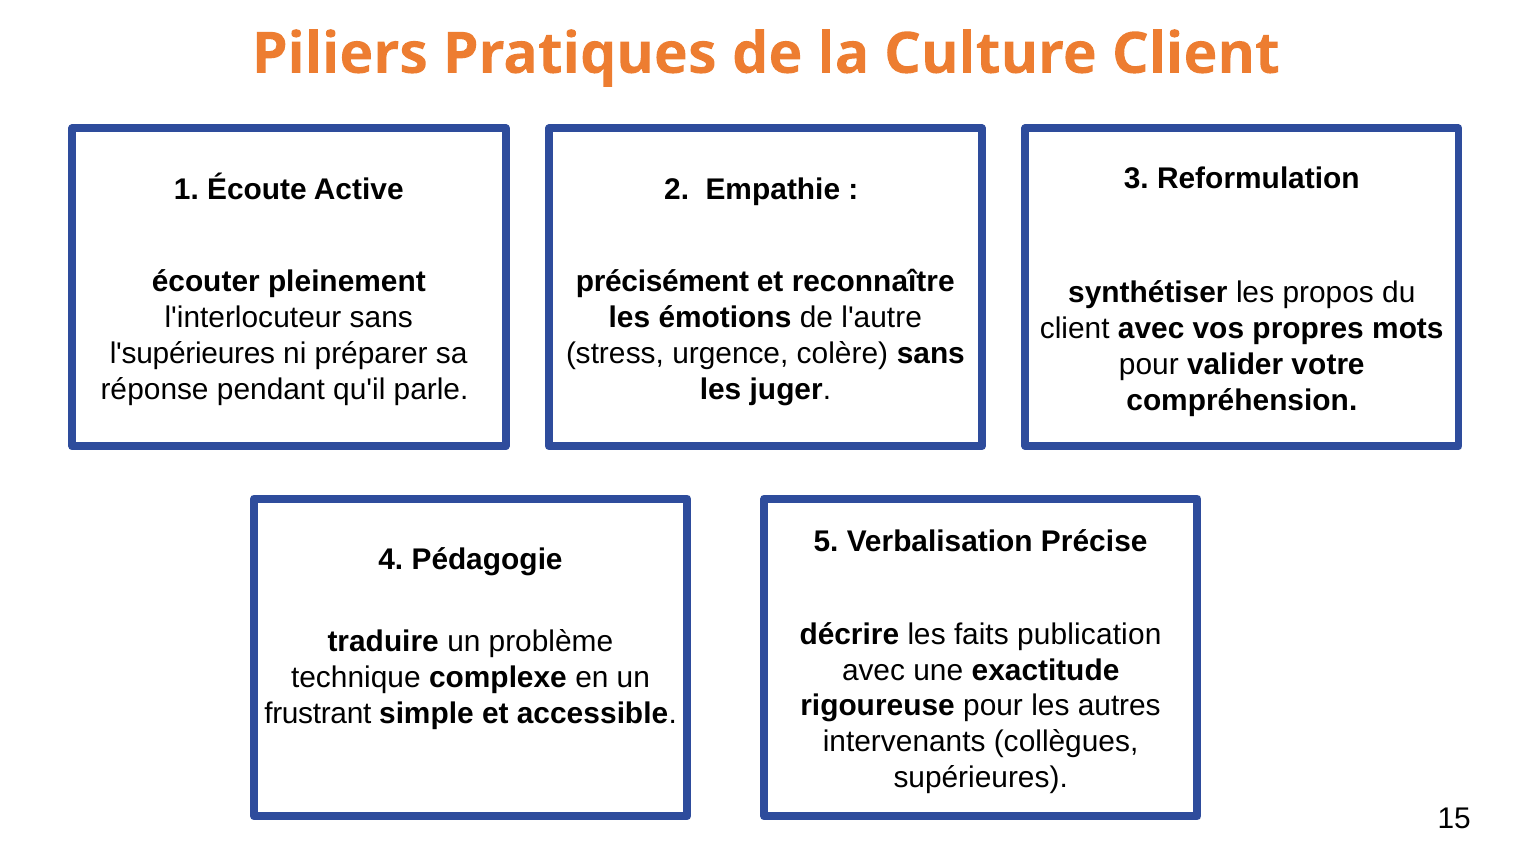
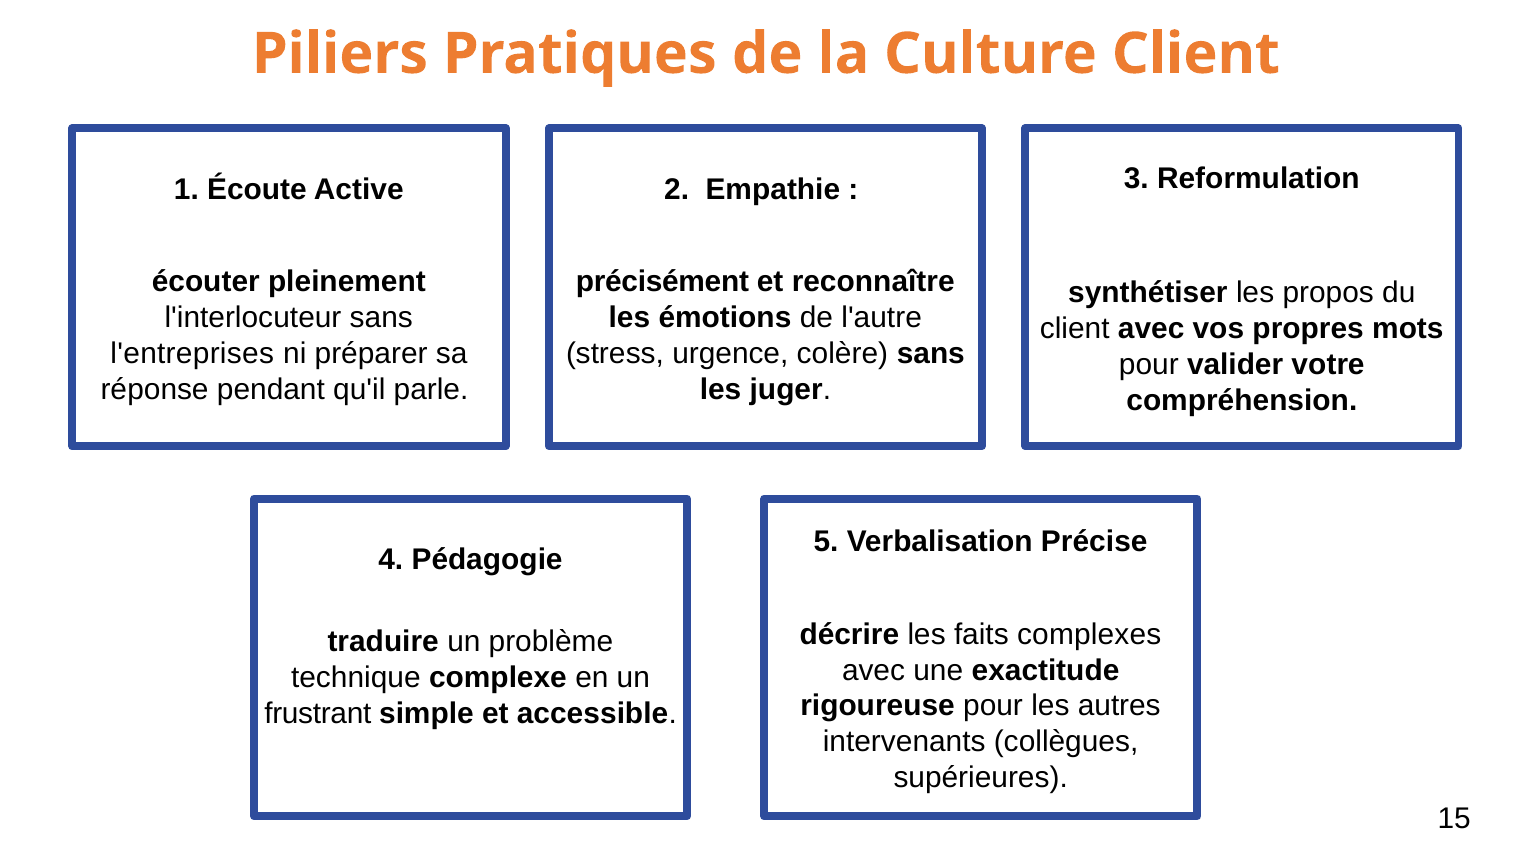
l'supérieures: l'supérieures -> l'entreprises
publication: publication -> complexes
